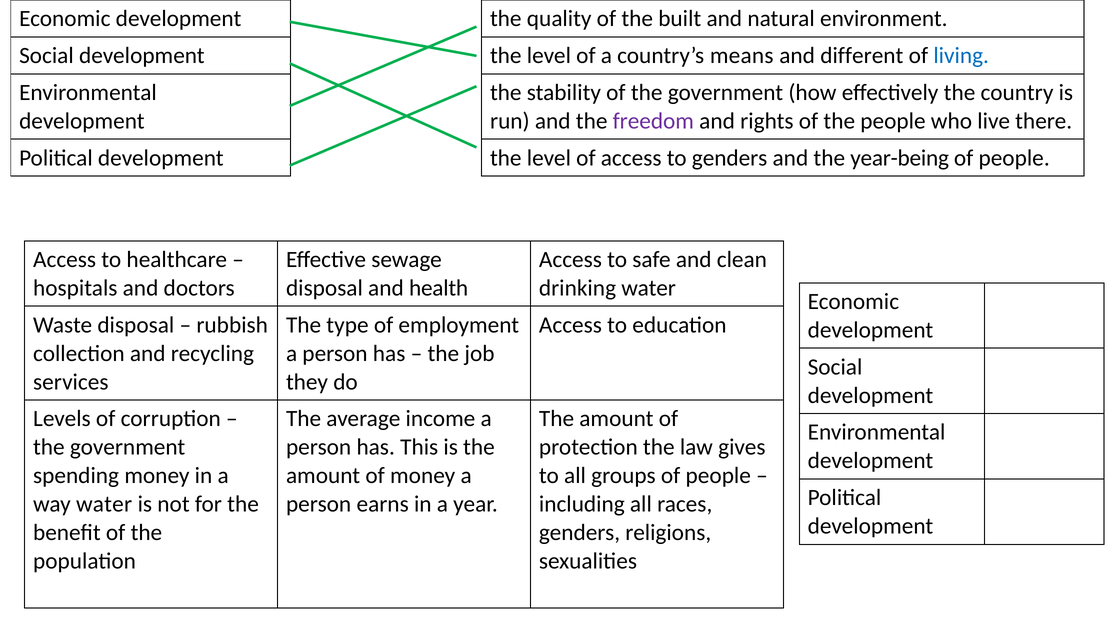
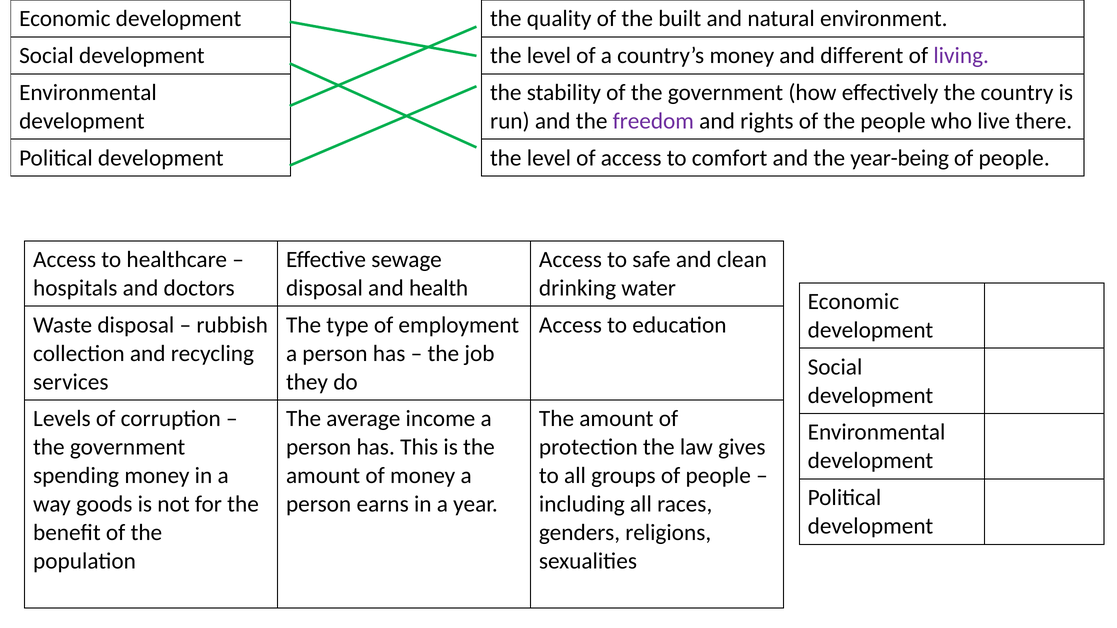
country’s means: means -> money
living colour: blue -> purple
to genders: genders -> comfort
way water: water -> goods
